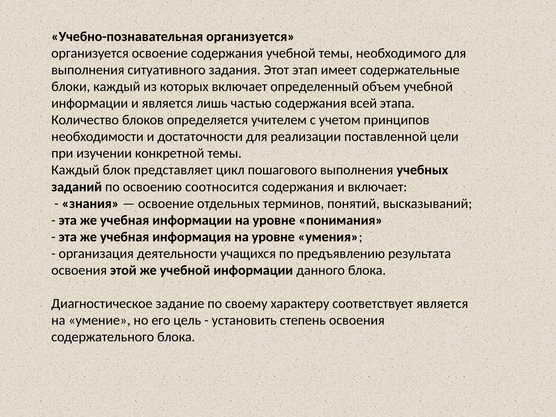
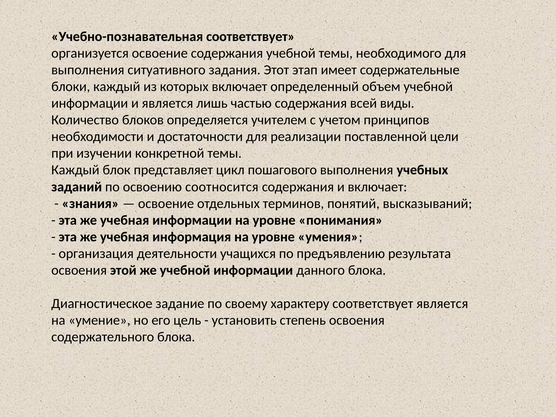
Учебно-познавательная организуется: организуется -> соответствует
этапа: этапа -> виды
